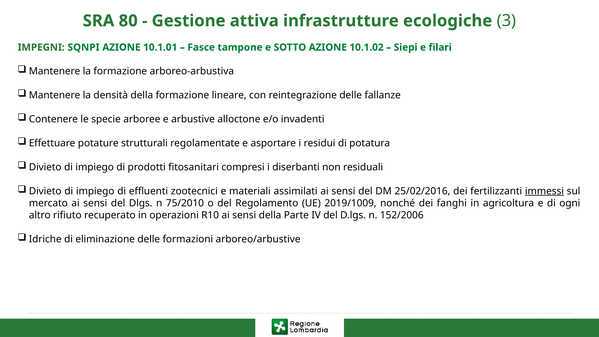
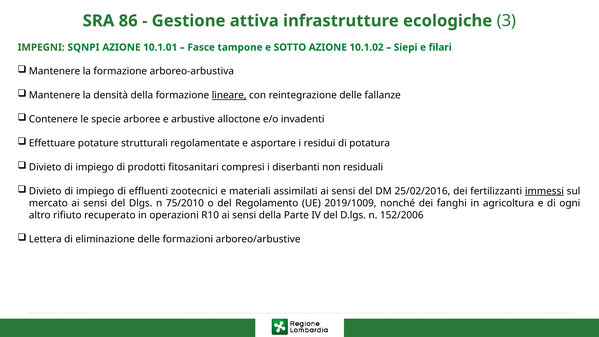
80: 80 -> 86
lineare underline: none -> present
Idriche: Idriche -> Lettera
